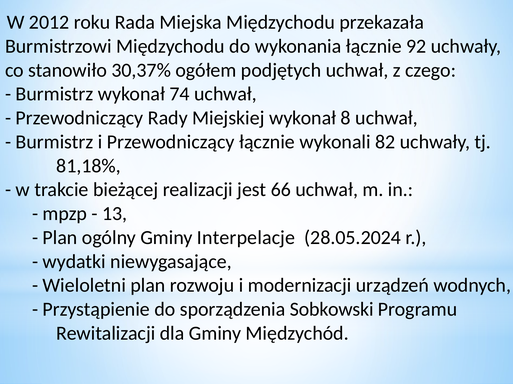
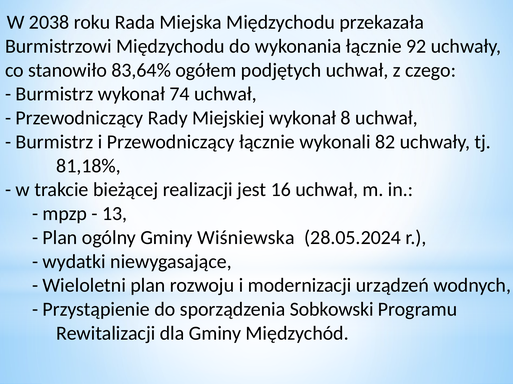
2012: 2012 -> 2038
30,37%: 30,37% -> 83,64%
66: 66 -> 16
Interpelacje: Interpelacje -> Wiśniewska
